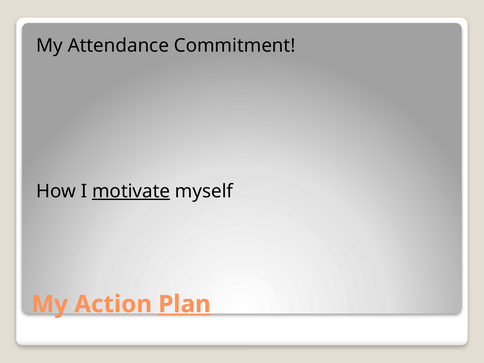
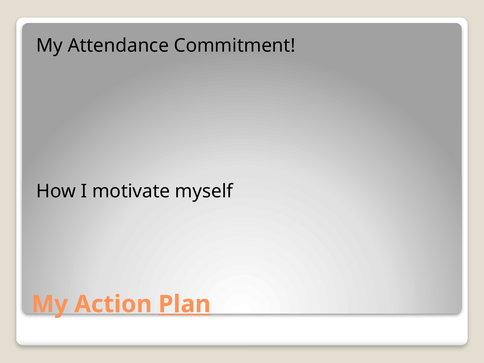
motivate underline: present -> none
